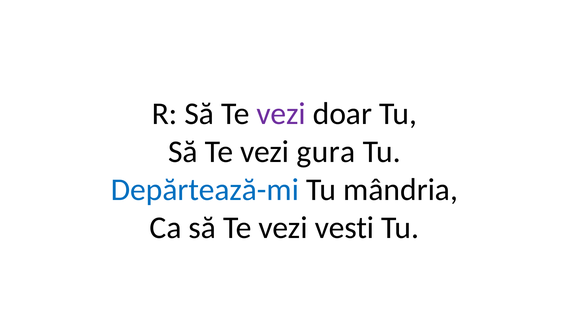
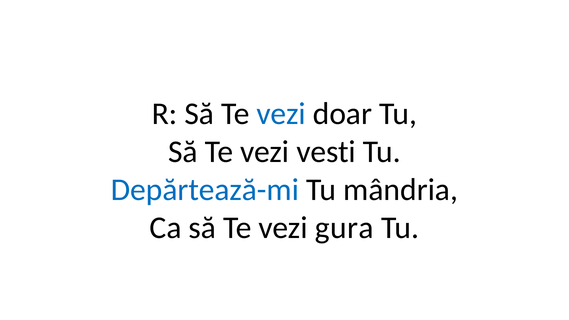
vezi at (281, 114) colour: purple -> blue
gura: gura -> vesti
vesti: vesti -> gura
